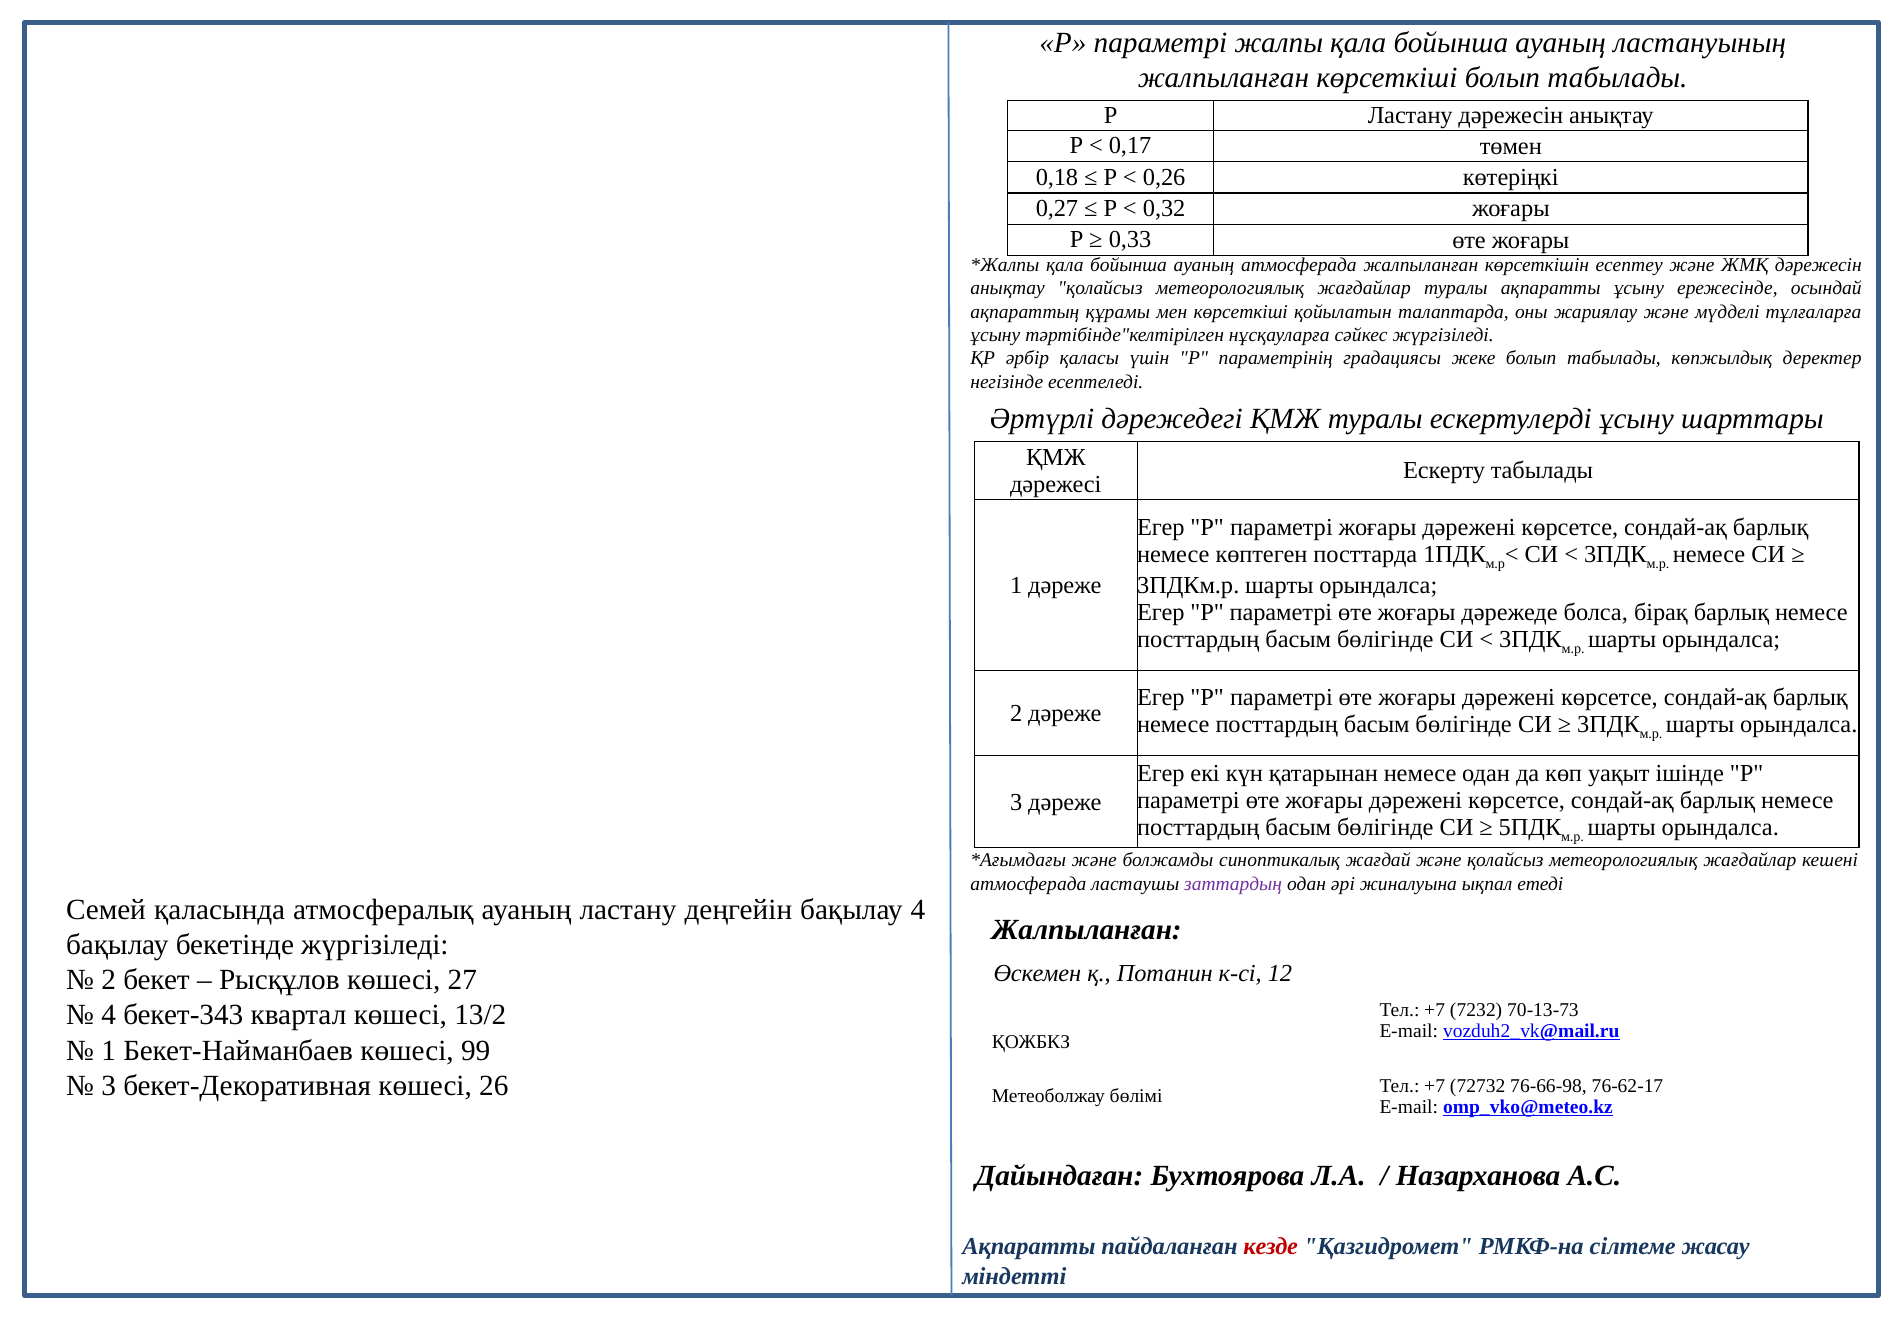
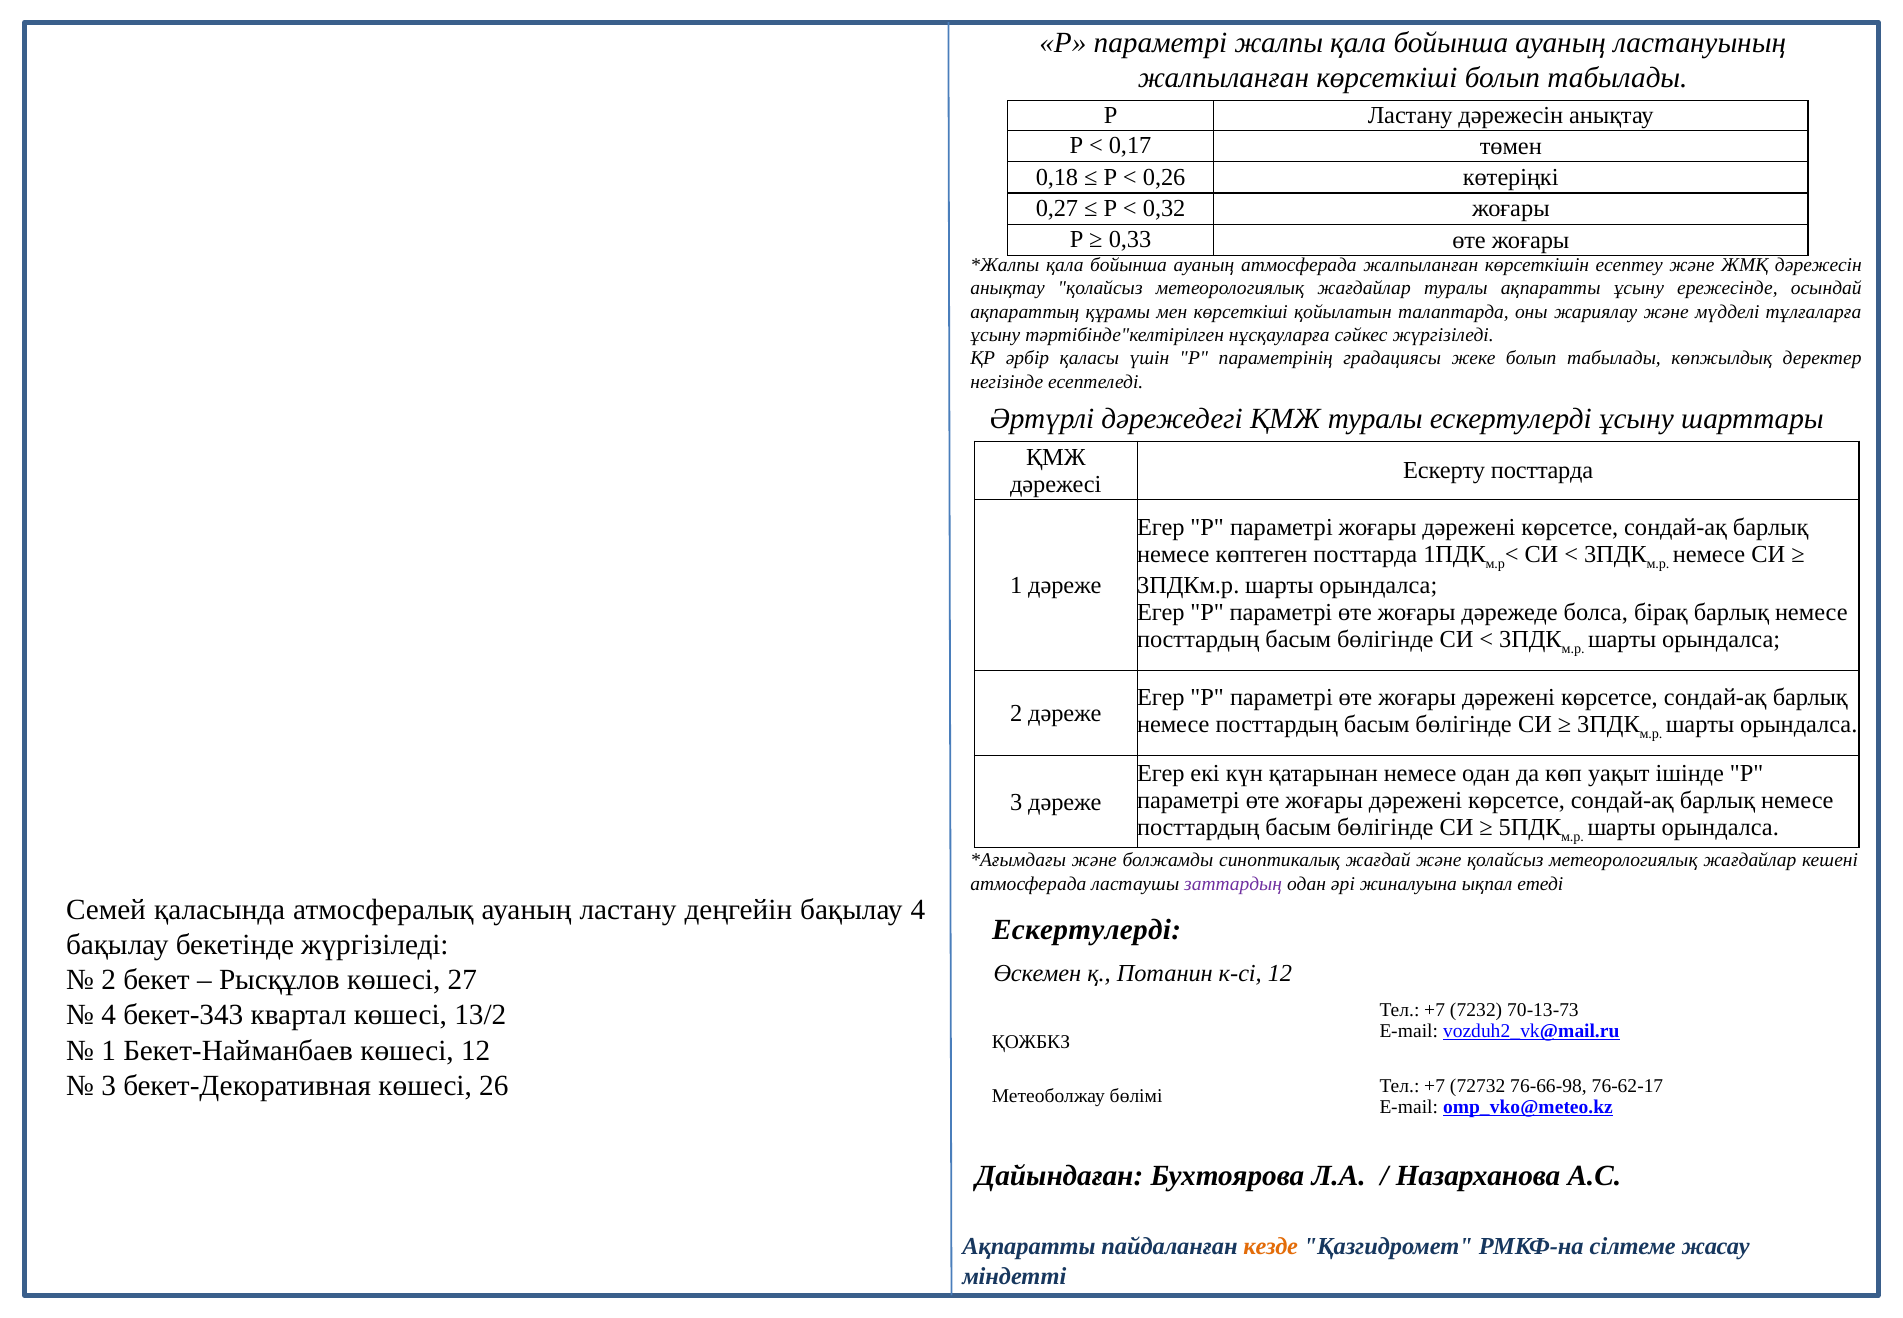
Ескерту табылады: табылады -> посттарда
Жалпыланған at (1087, 930): Жалпыланған -> Ескертулерді
көшесі 99: 99 -> 12
кезде colour: red -> orange
